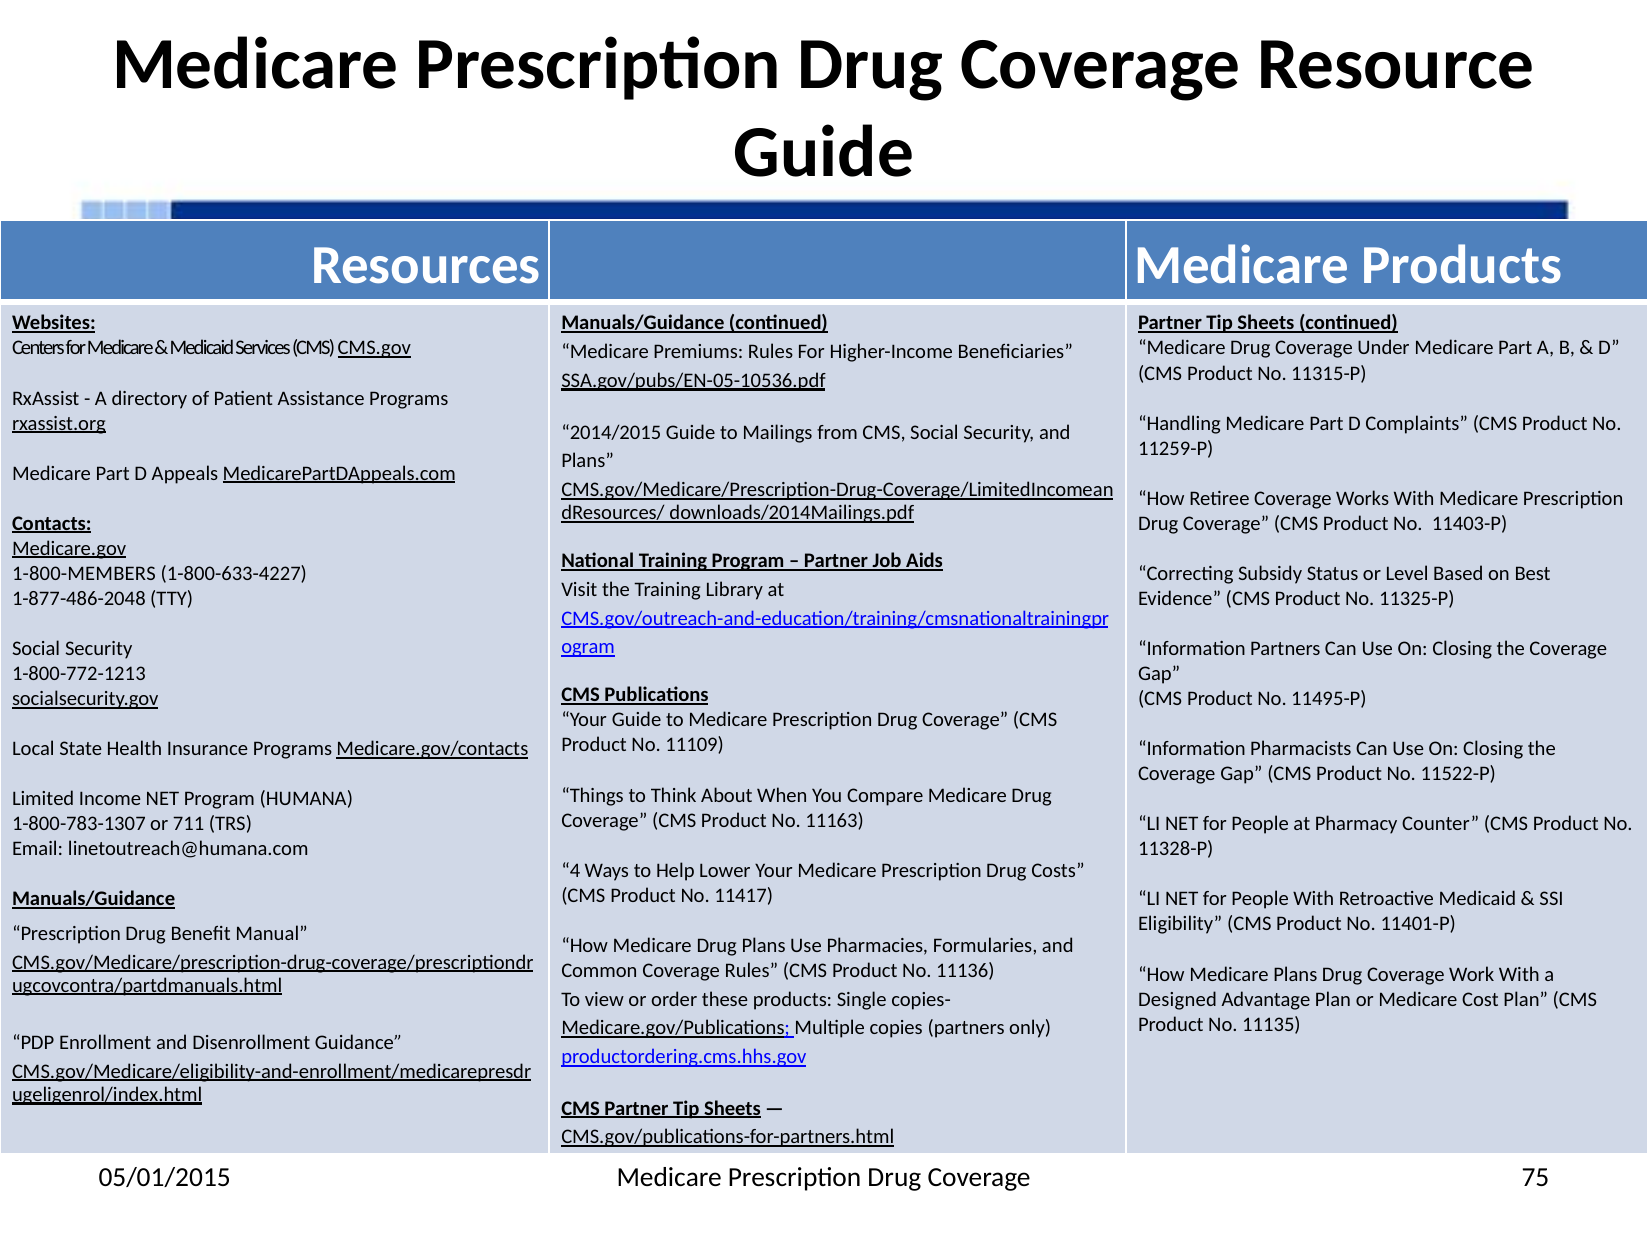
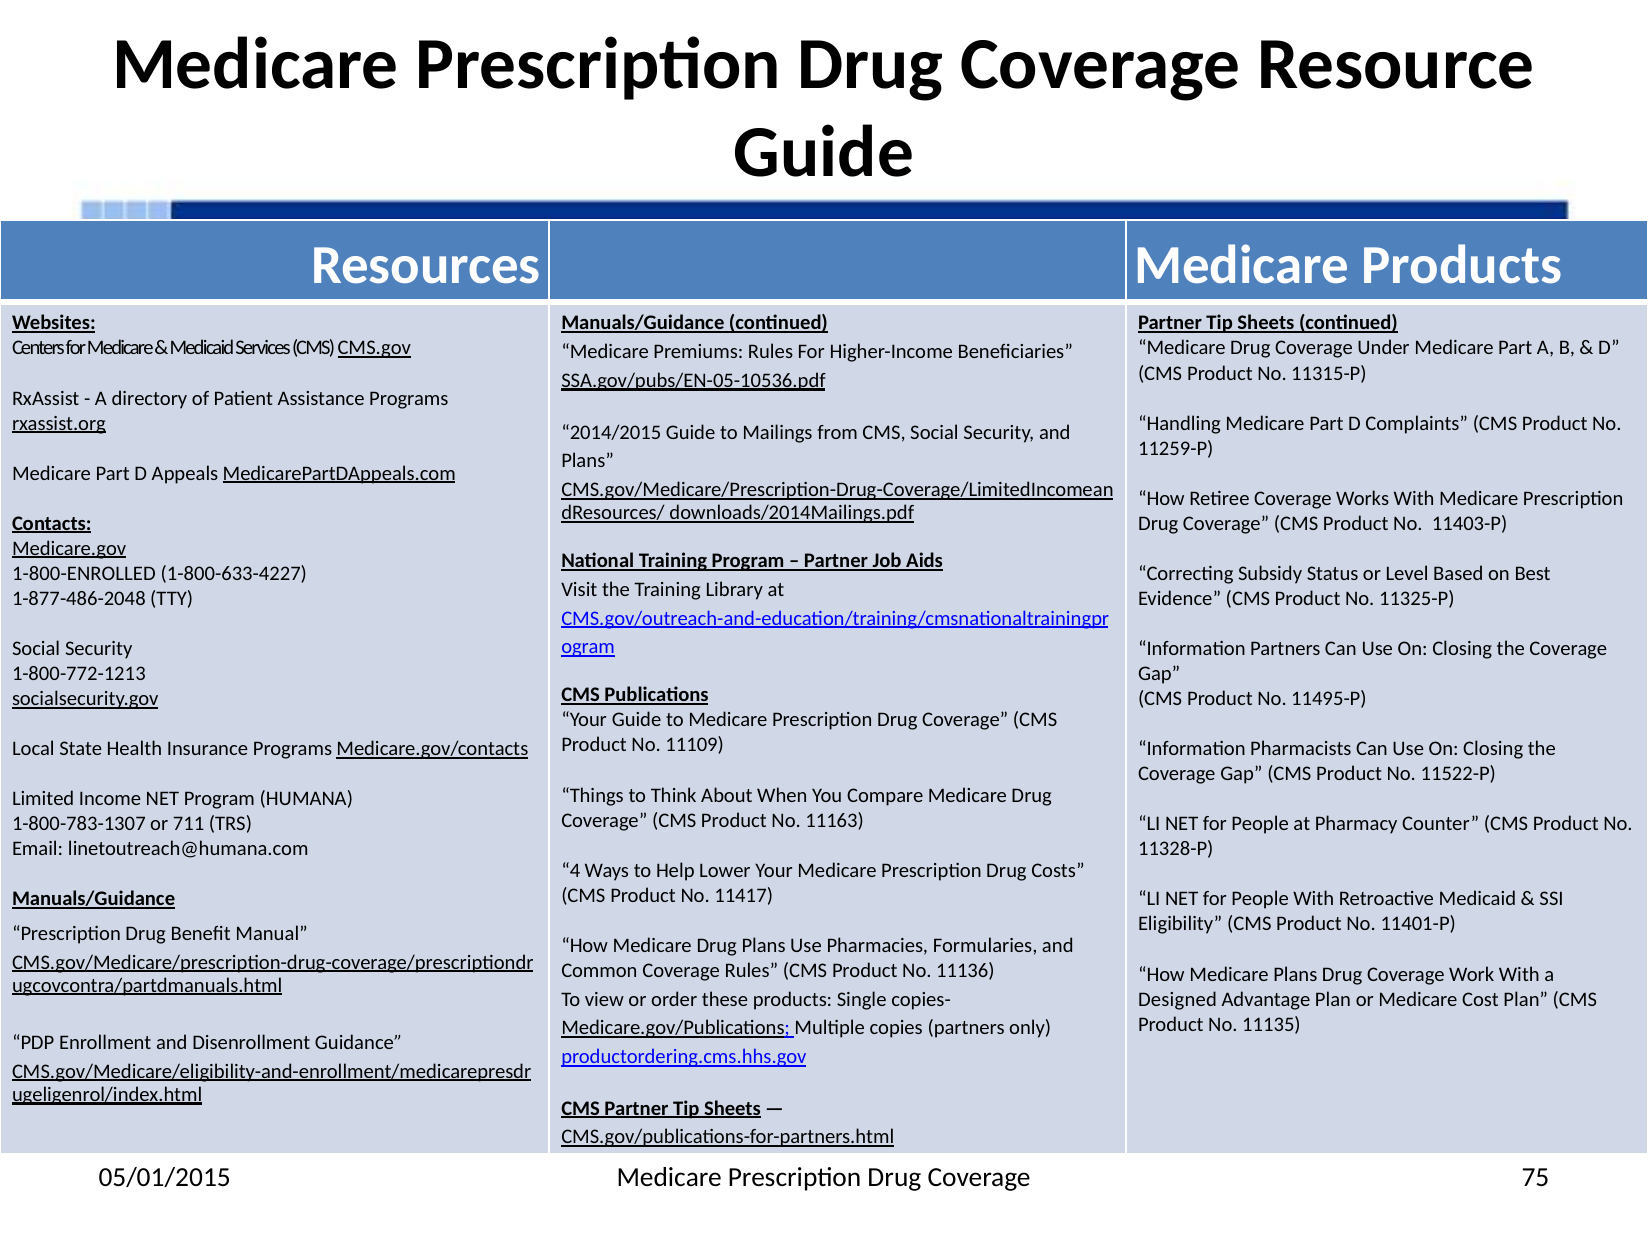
1-800-MEMBERS: 1-800-MEMBERS -> 1-800-ENROLLED
